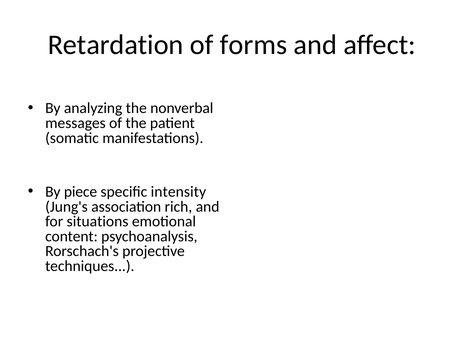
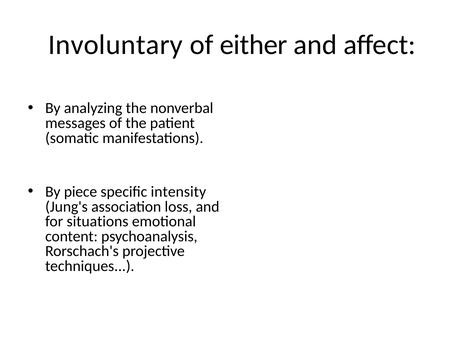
Retardation: Retardation -> Involuntary
forms: forms -> either
rich: rich -> loss
